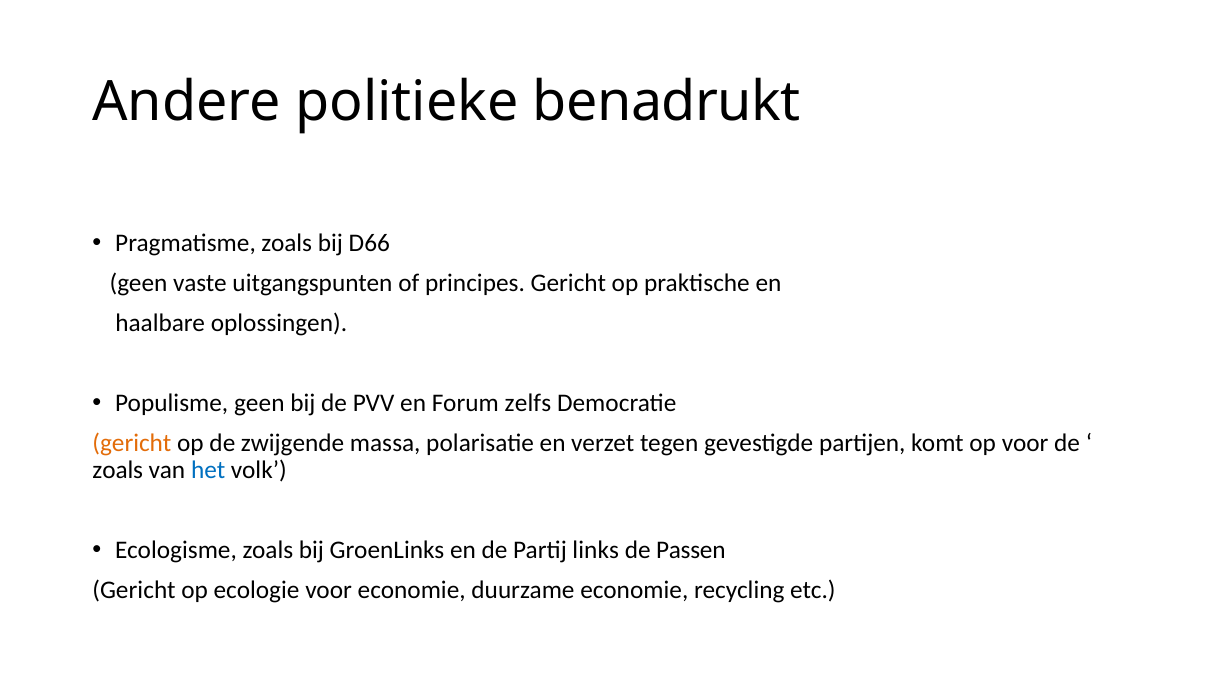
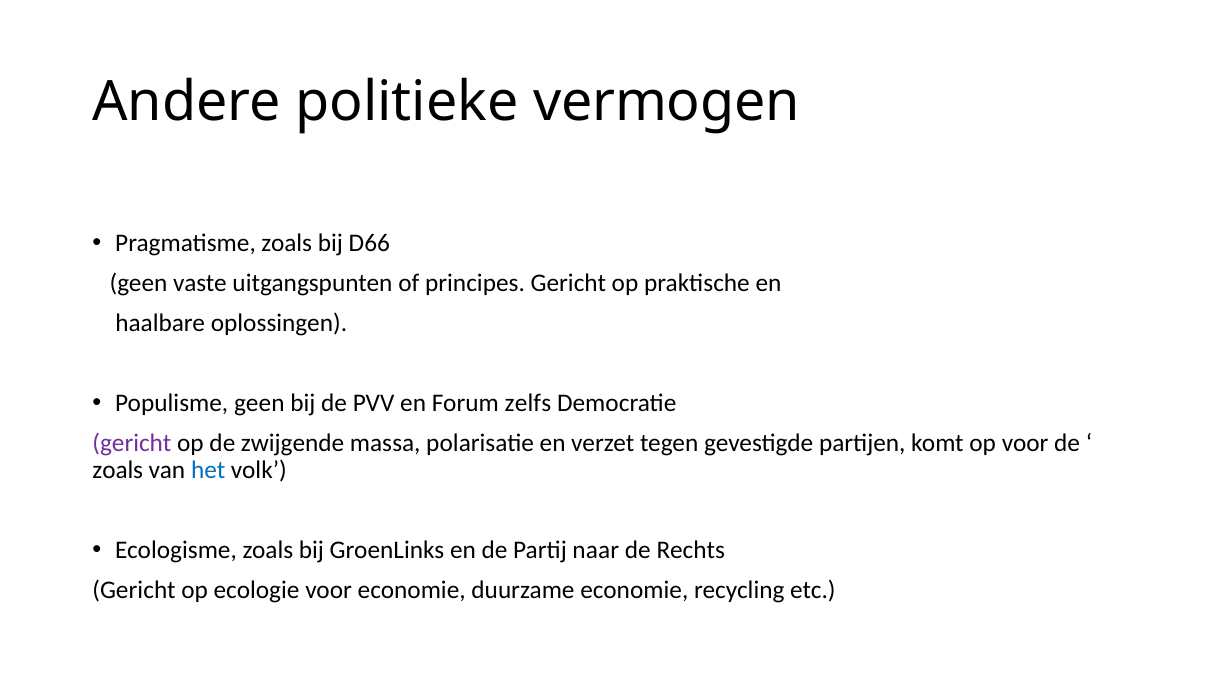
benadrukt: benadrukt -> vermogen
gericht at (132, 442) colour: orange -> purple
links: links -> naar
Passen: Passen -> Rechts
